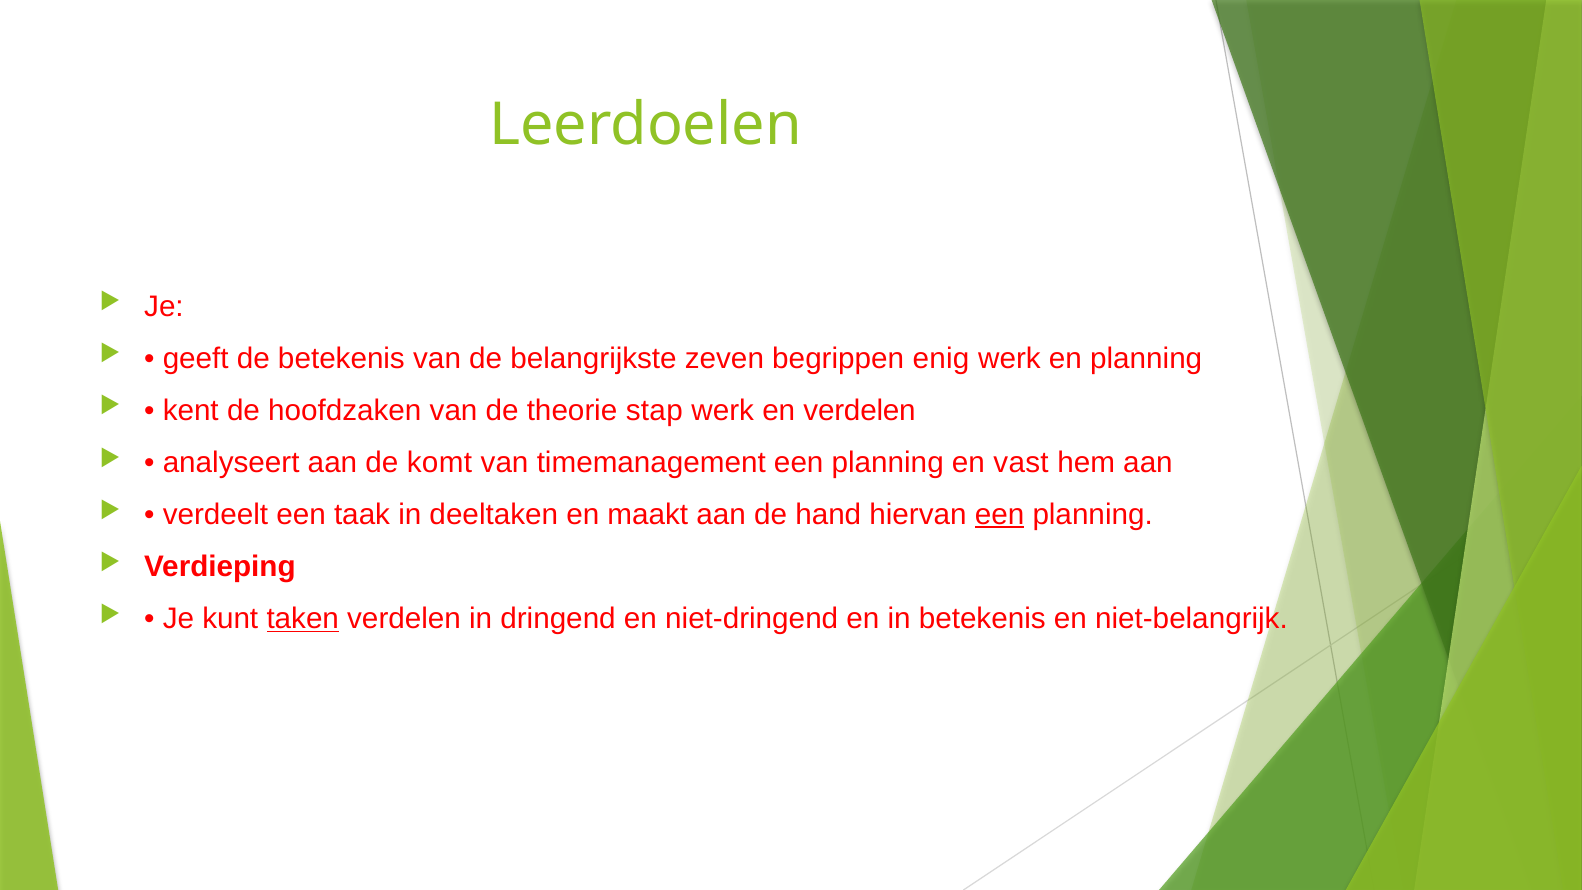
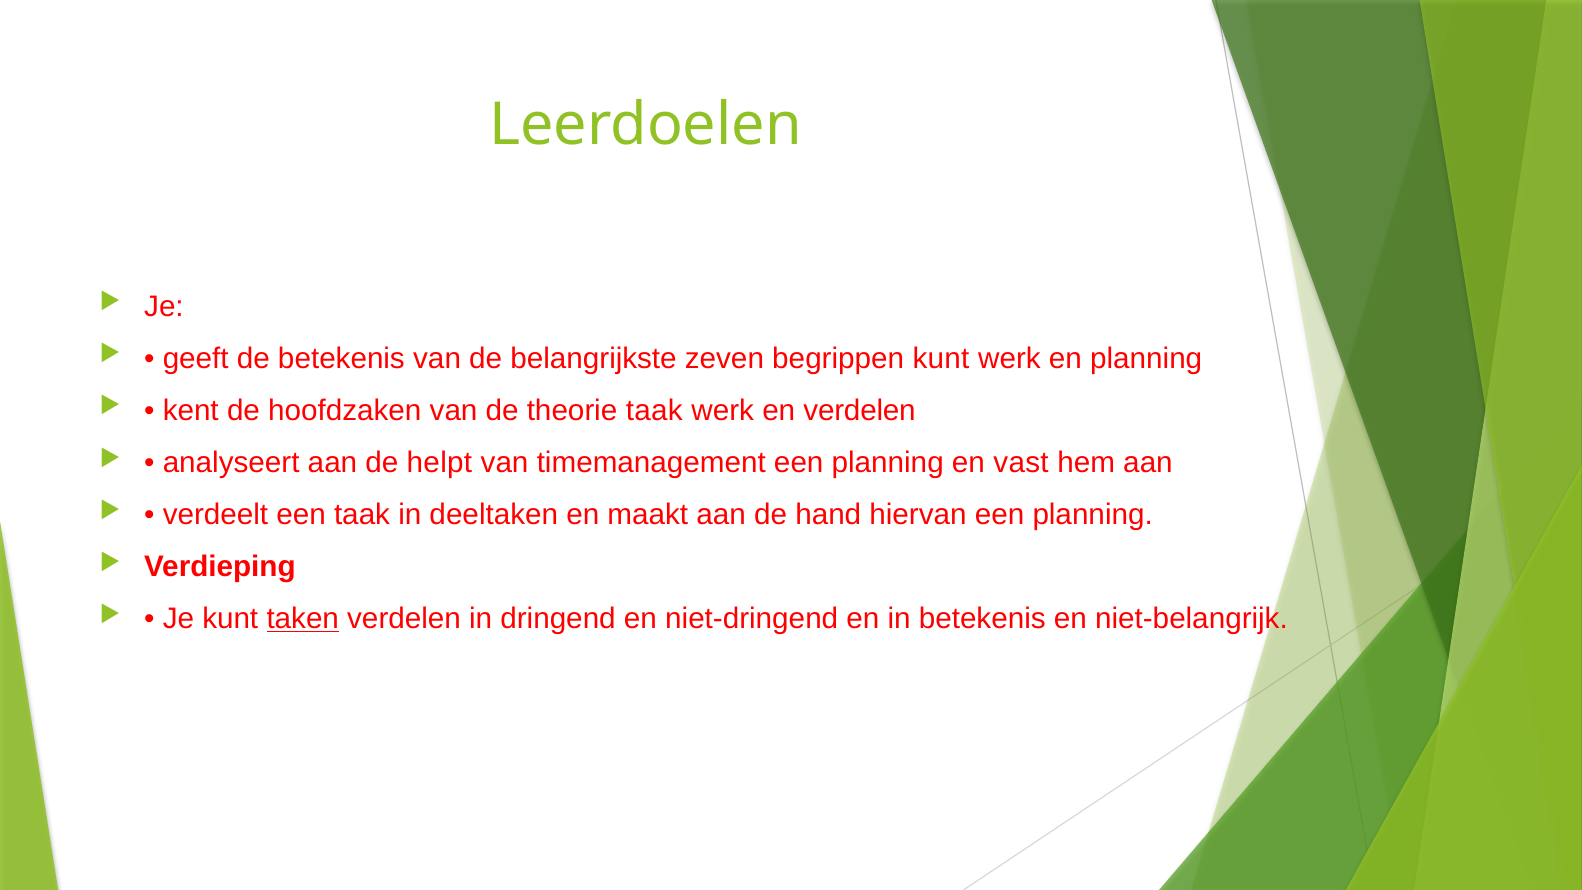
begrippen enig: enig -> kunt
theorie stap: stap -> taak
komt: komt -> helpt
een at (1000, 515) underline: present -> none
